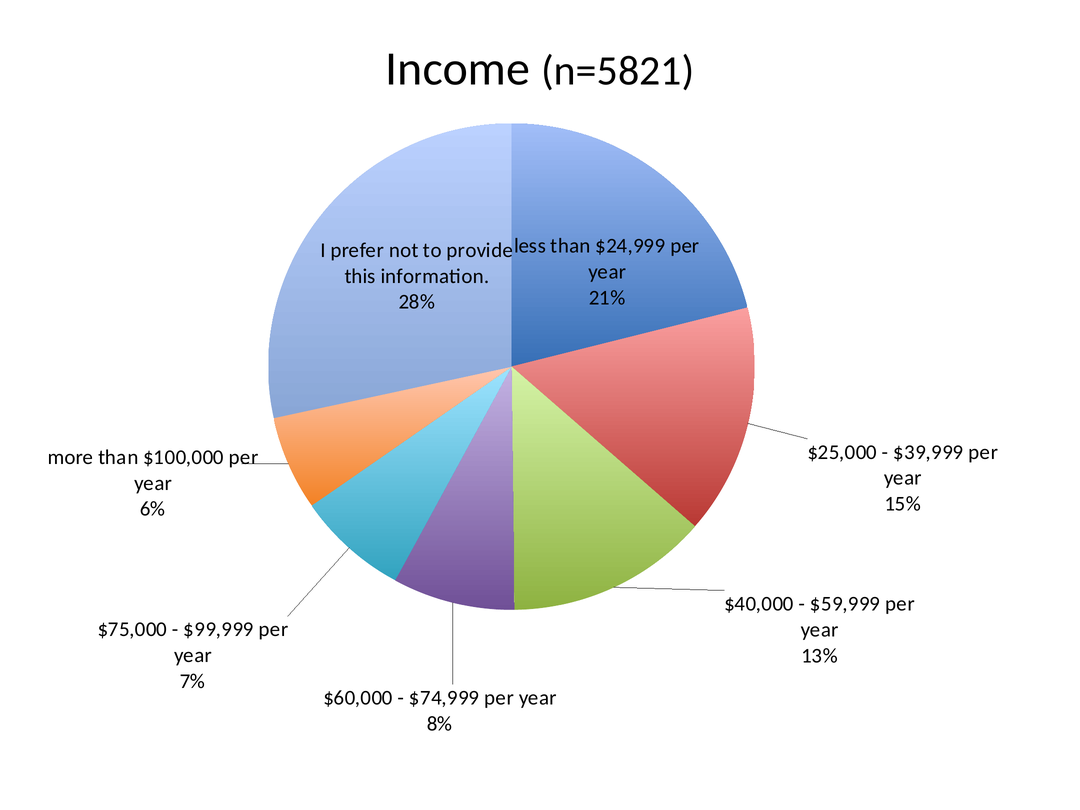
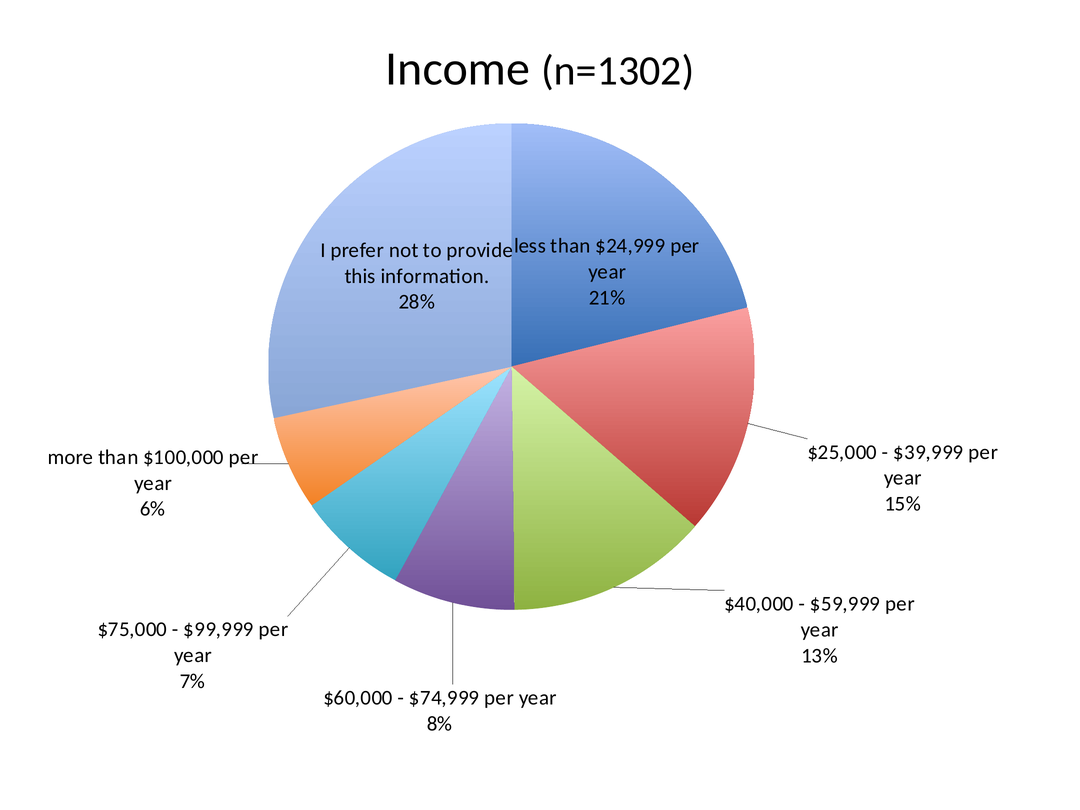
n=5821: n=5821 -> n=1302
